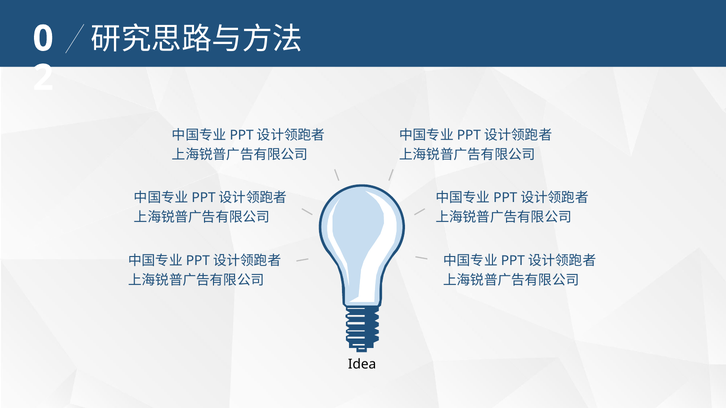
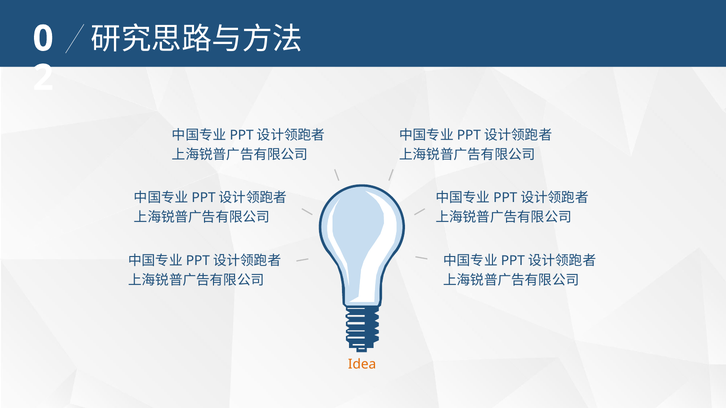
Idea colour: black -> orange
